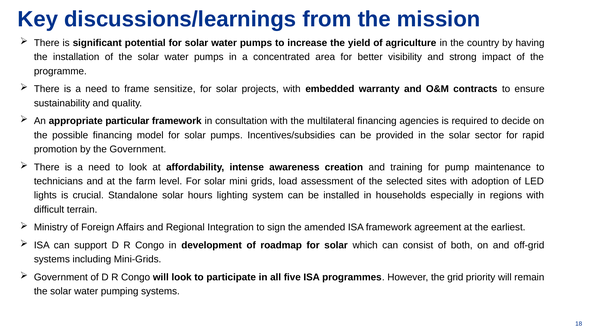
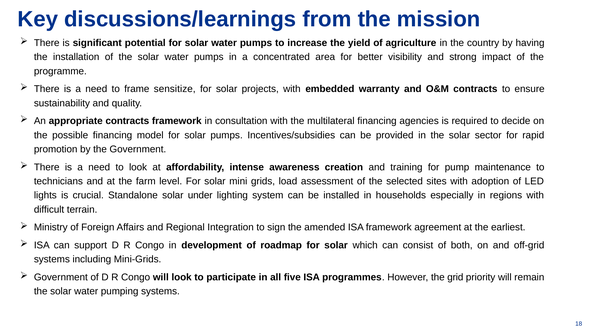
appropriate particular: particular -> contracts
hours: hours -> under
